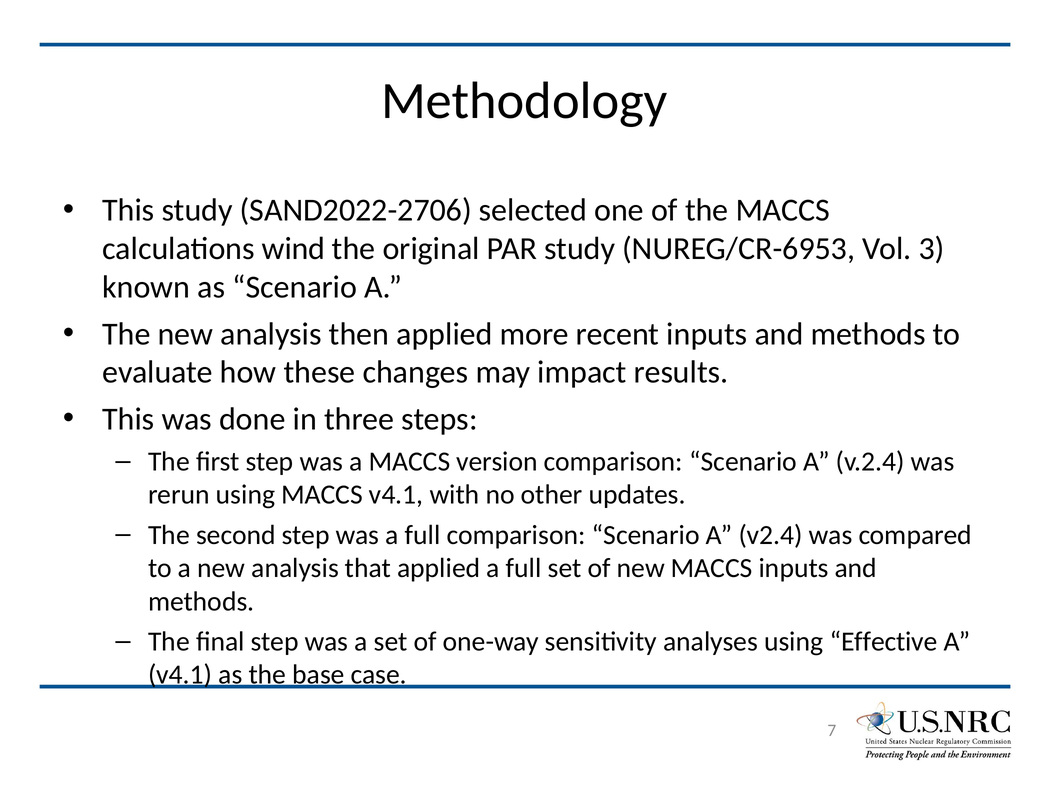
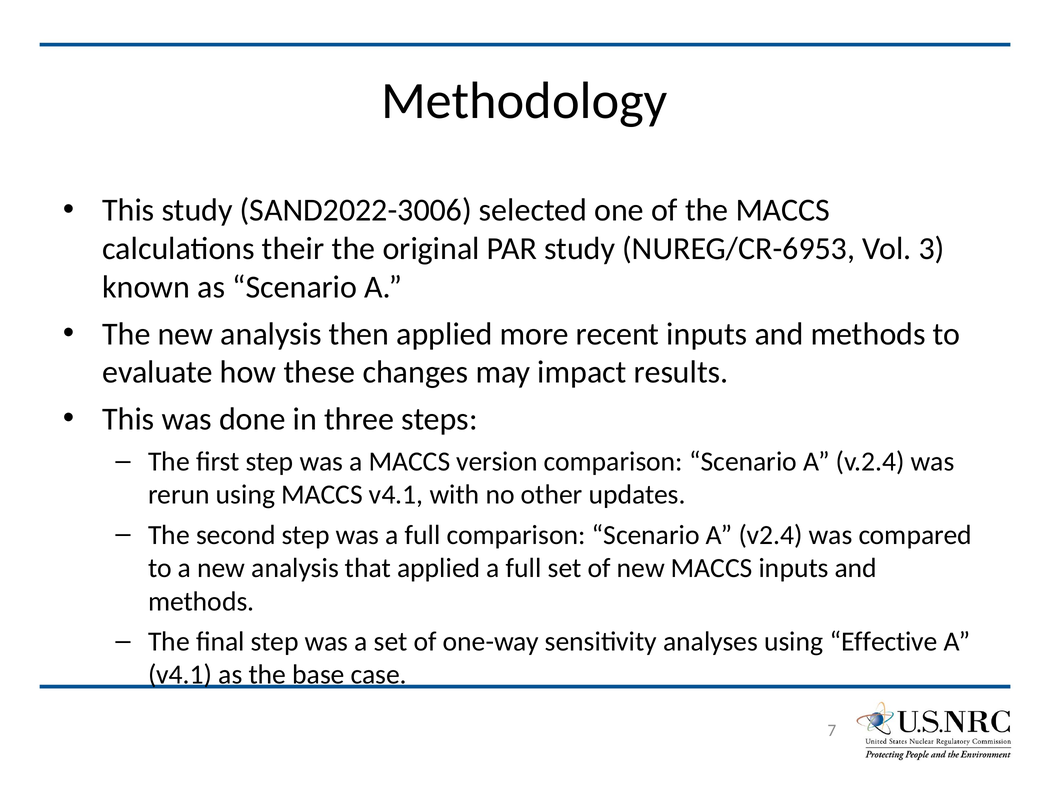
SAND2022-2706: SAND2022-2706 -> SAND2022-3006
wind: wind -> their
